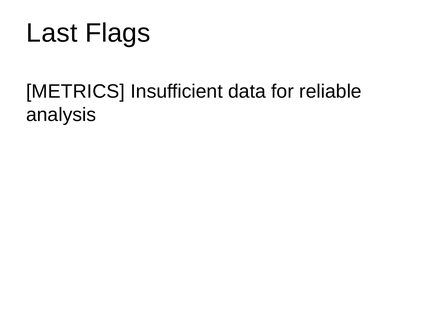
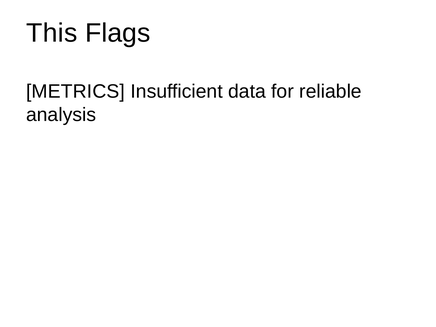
Last: Last -> This
